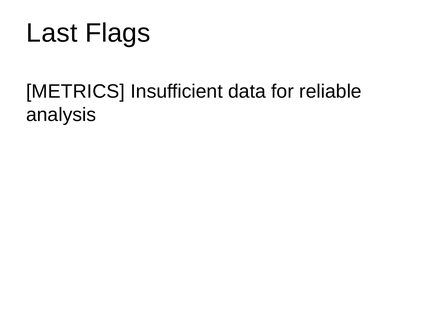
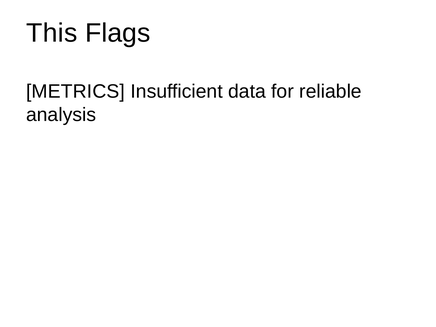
Last: Last -> This
